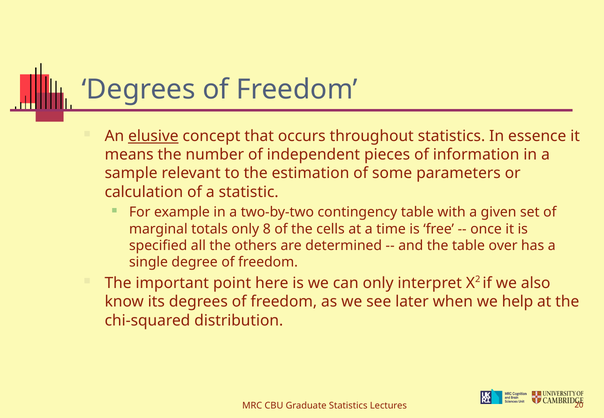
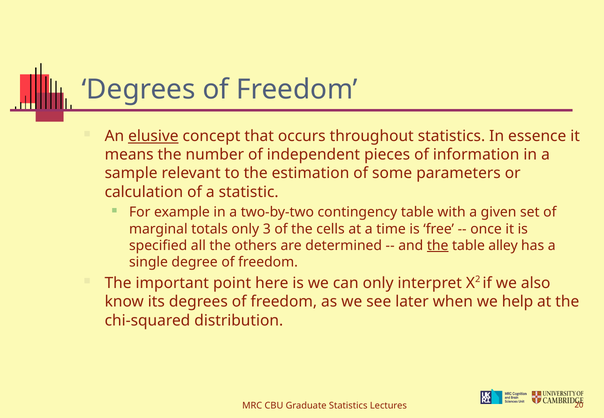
8: 8 -> 3
the at (438, 246) underline: none -> present
over: over -> alley
